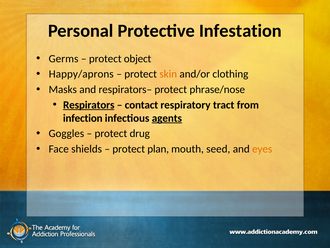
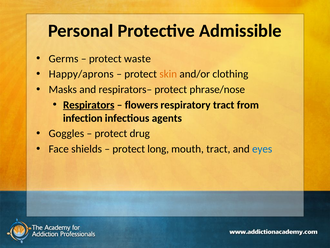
Infestation: Infestation -> Admissible
object: object -> waste
contact: contact -> flowers
agents underline: present -> none
plan: plan -> long
mouth seed: seed -> tract
eyes colour: orange -> blue
